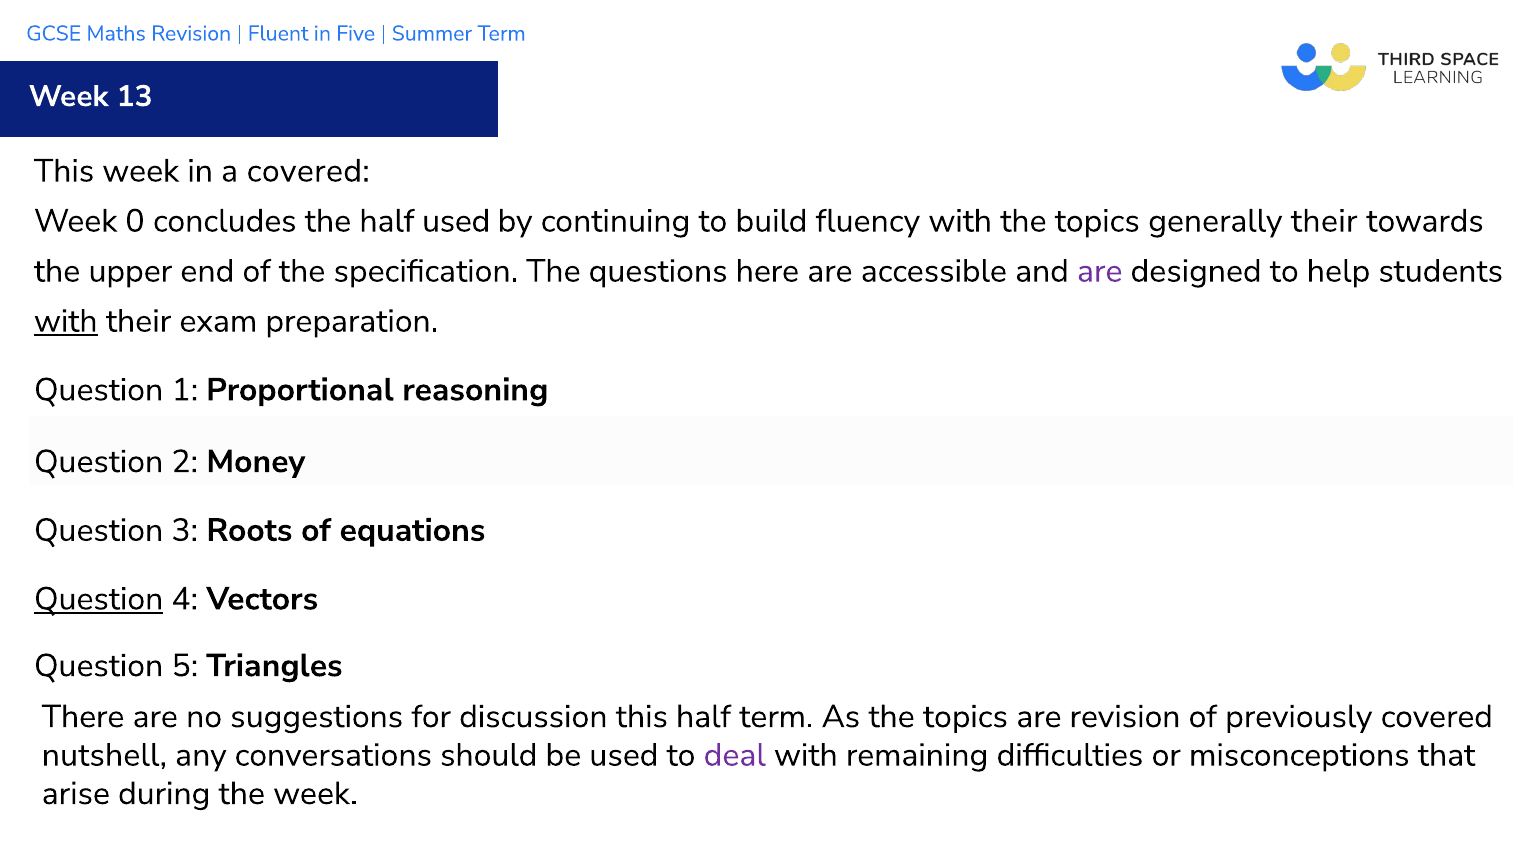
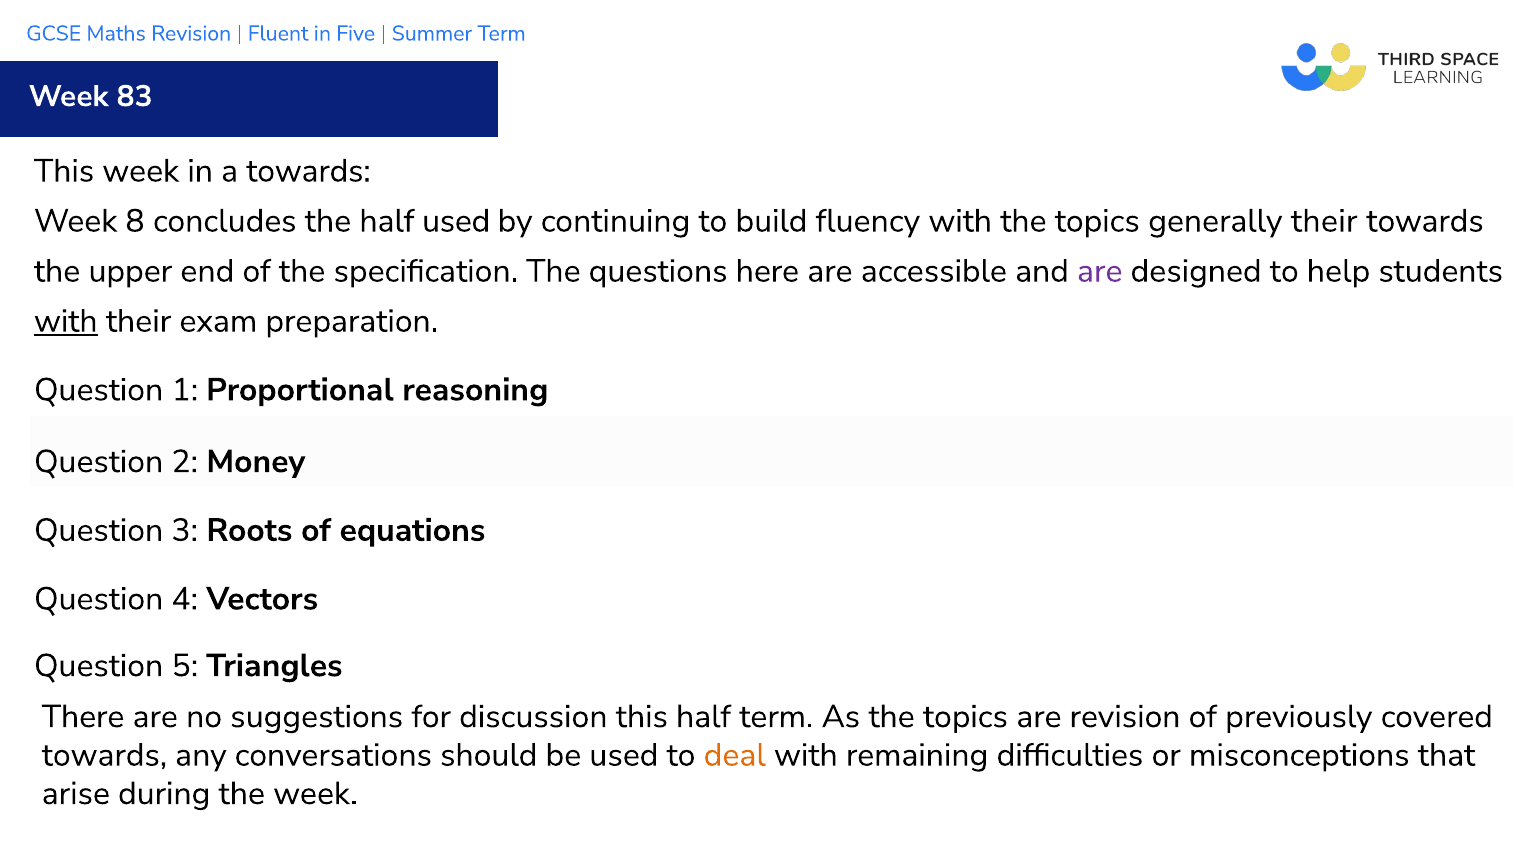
13: 13 -> 83
a covered: covered -> towards
0: 0 -> 8
Question at (99, 599) underline: present -> none
nutshell at (104, 755): nutshell -> towards
deal colour: purple -> orange
